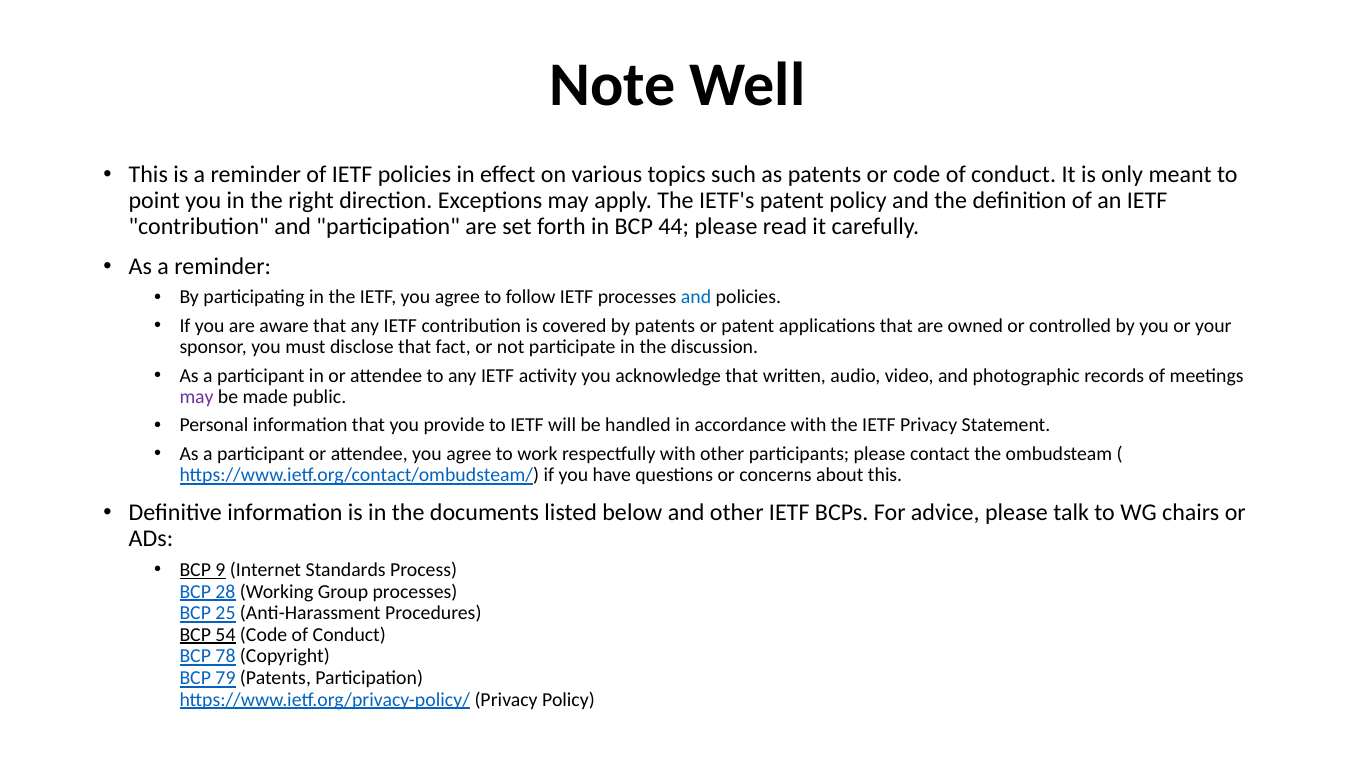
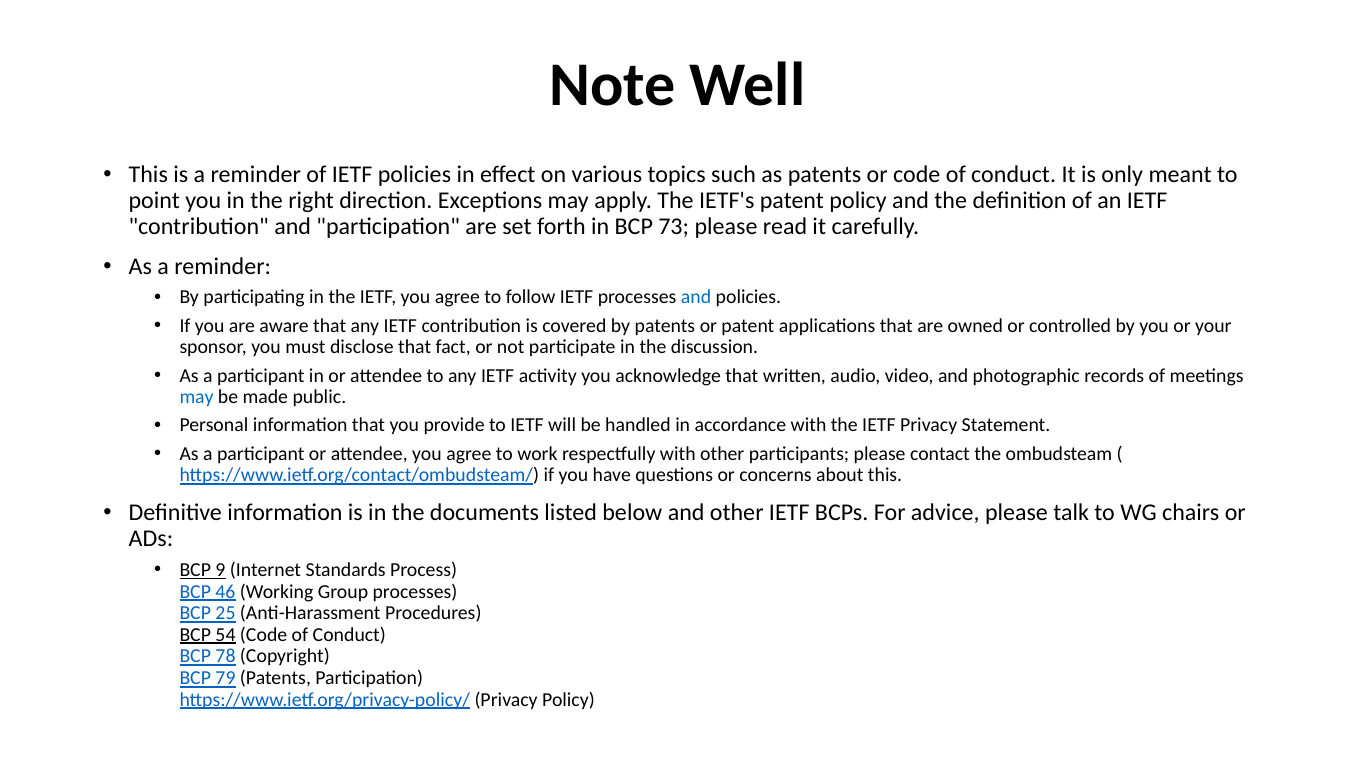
44: 44 -> 73
may at (196, 397) colour: purple -> blue
28: 28 -> 46
